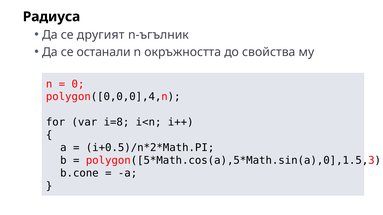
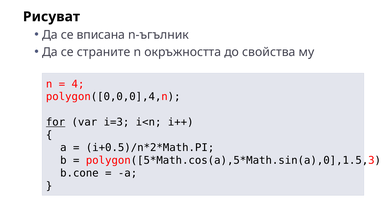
Радиуса: Радиуса -> Рисуват
другият: другият -> вписана
останали: останали -> страните
0: 0 -> 4
for underline: none -> present
i=8: i=8 -> i=3
